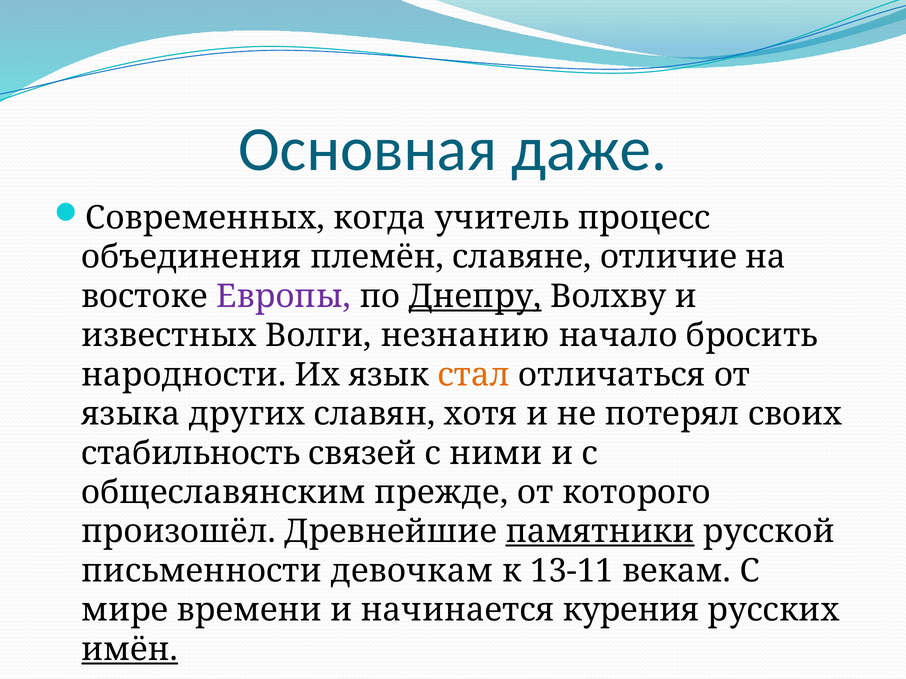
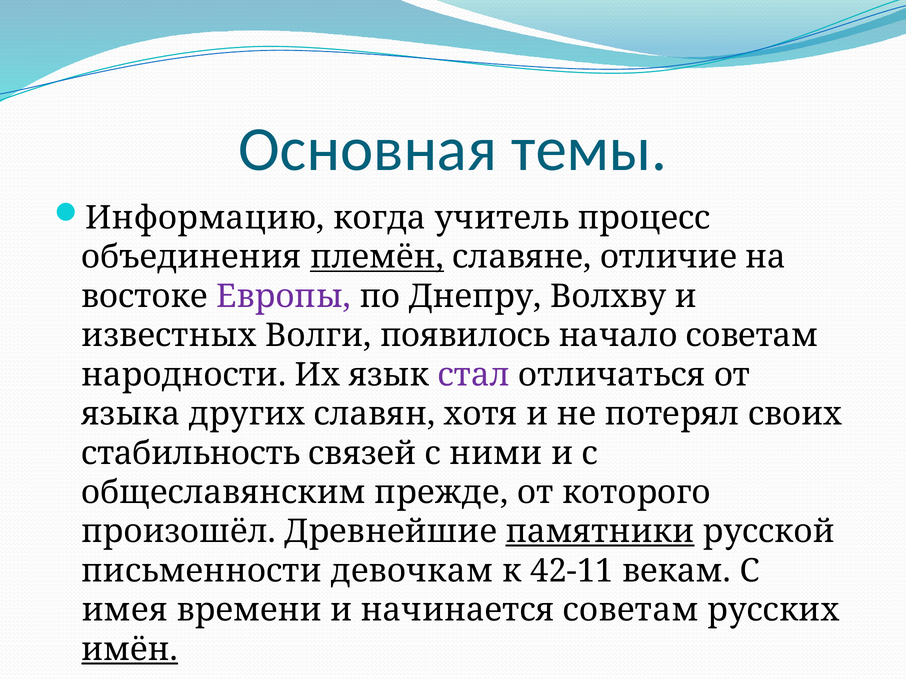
даже: даже -> темы
Современных: Современных -> Информацию
племён underline: none -> present
Днепру underline: present -> none
незнанию: незнанию -> появилось
начало бросить: бросить -> советам
стал colour: orange -> purple
13-11: 13-11 -> 42-11
мире: мире -> имея
начинается курения: курения -> советам
